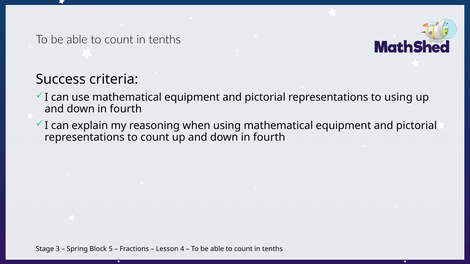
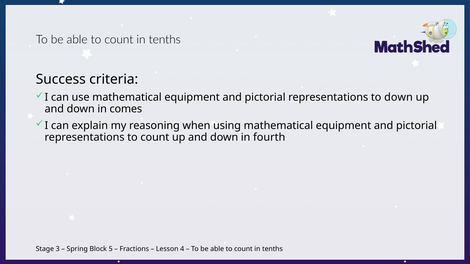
to using: using -> down
fourth at (126, 109): fourth -> comes
